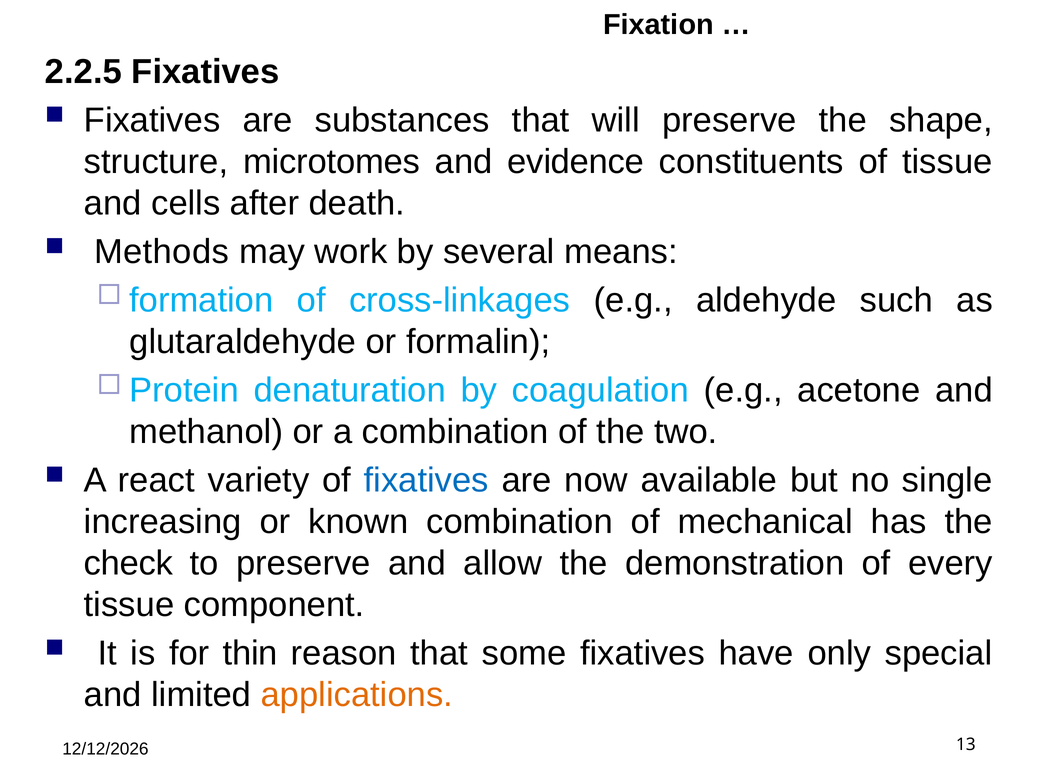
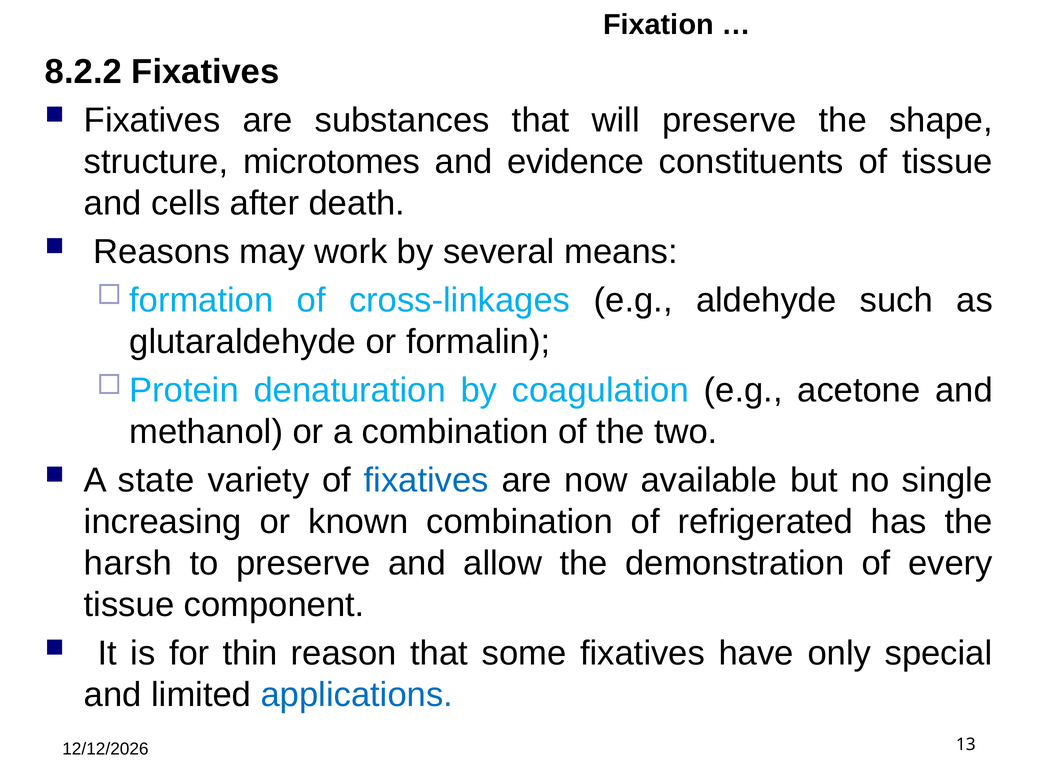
2.2.5: 2.2.5 -> 8.2.2
Methods: Methods -> Reasons
react: react -> state
mechanical: mechanical -> refrigerated
check: check -> harsh
applications colour: orange -> blue
